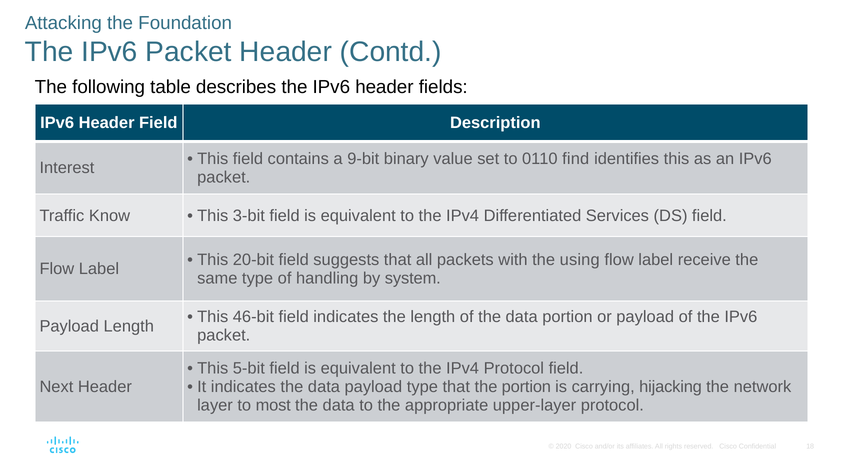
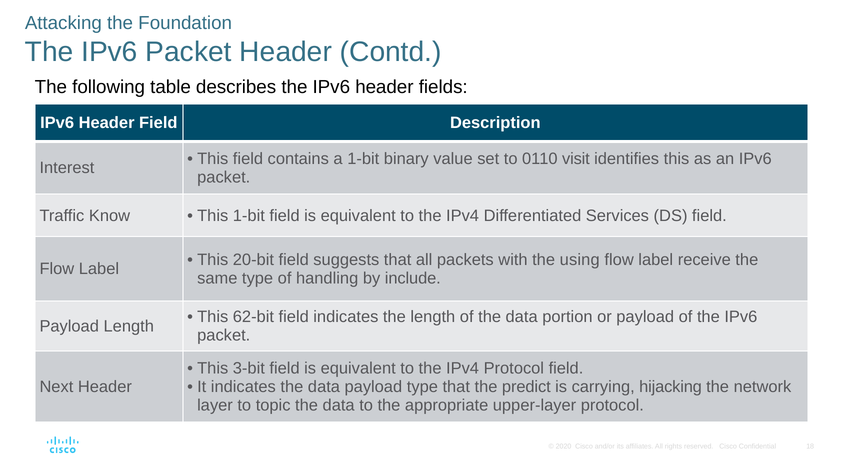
a 9-bit: 9-bit -> 1-bit
find: find -> visit
This 3-bit: 3-bit -> 1-bit
system: system -> include
46-bit: 46-bit -> 62-bit
5-bit: 5-bit -> 3-bit
the portion: portion -> predict
most: most -> topic
